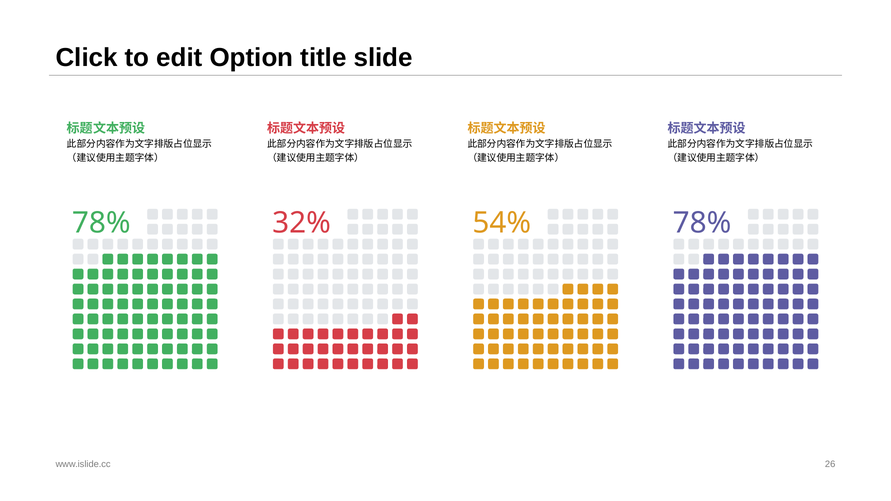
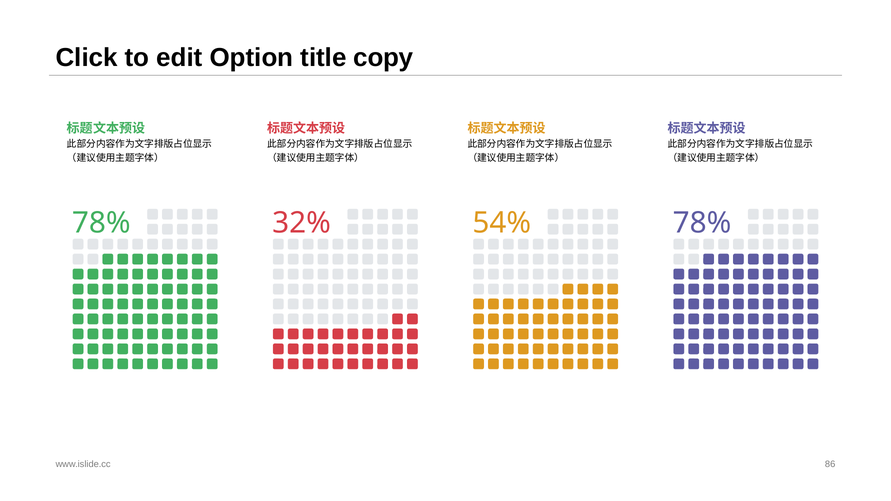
slide: slide -> copy
26: 26 -> 86
